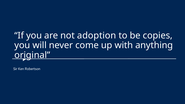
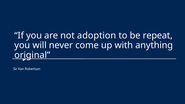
copies: copies -> repeat
